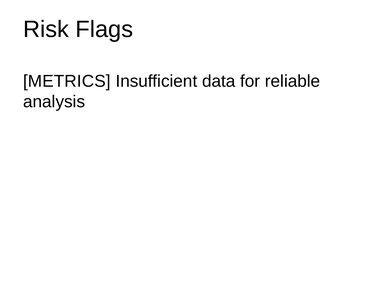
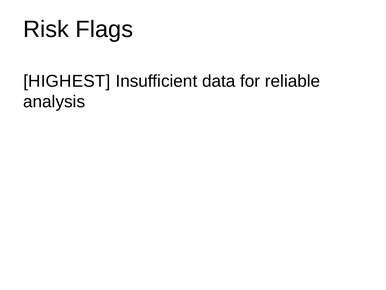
METRICS: METRICS -> HIGHEST
